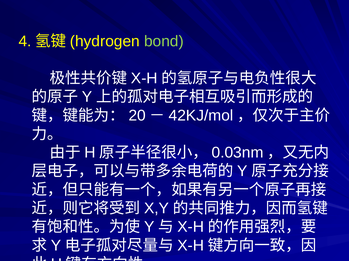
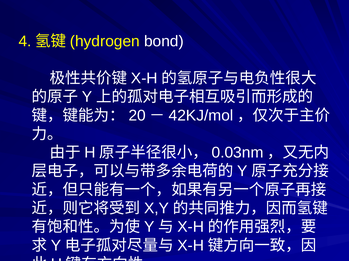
bond colour: light green -> white
